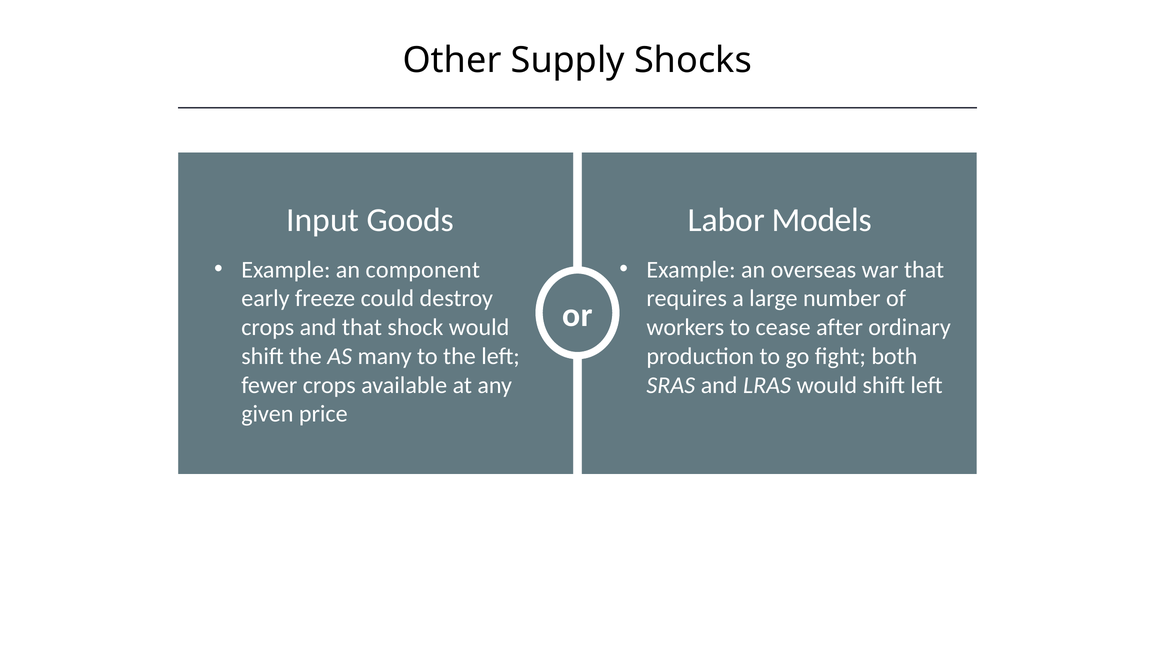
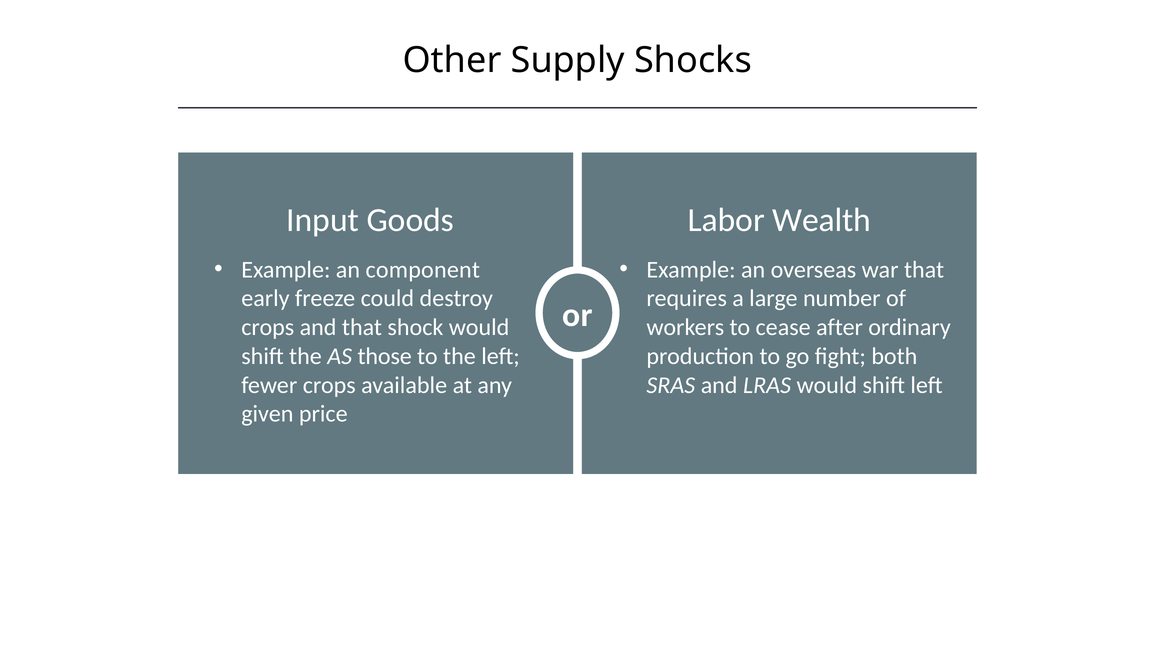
Models: Models -> Wealth
many: many -> those
